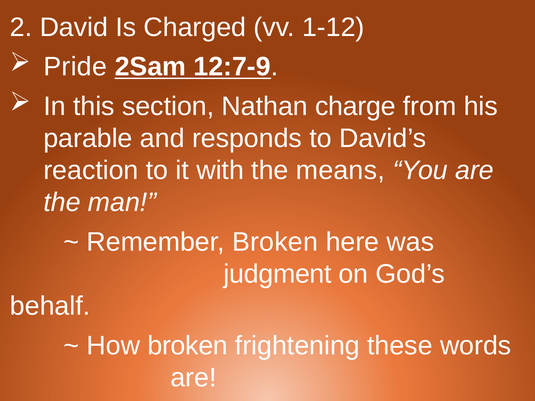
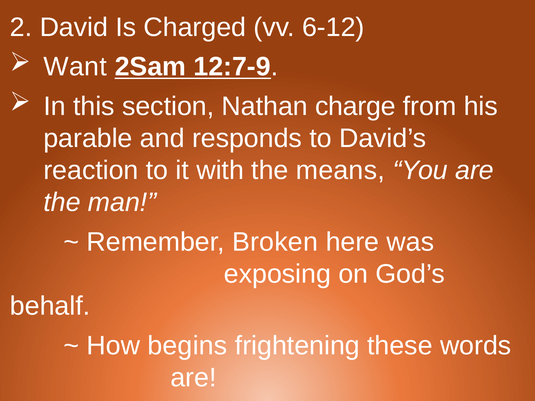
1-12: 1-12 -> 6-12
Pride: Pride -> Want
judgment: judgment -> exposing
How broken: broken -> begins
